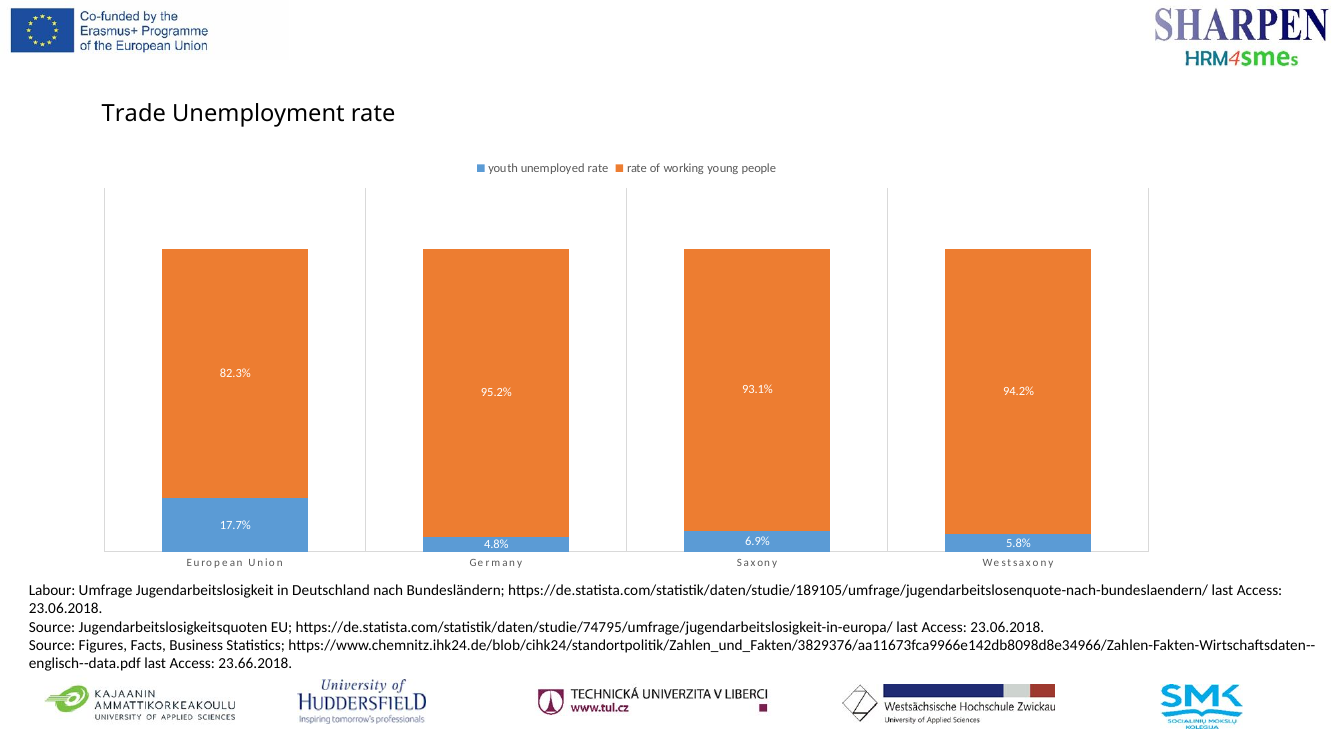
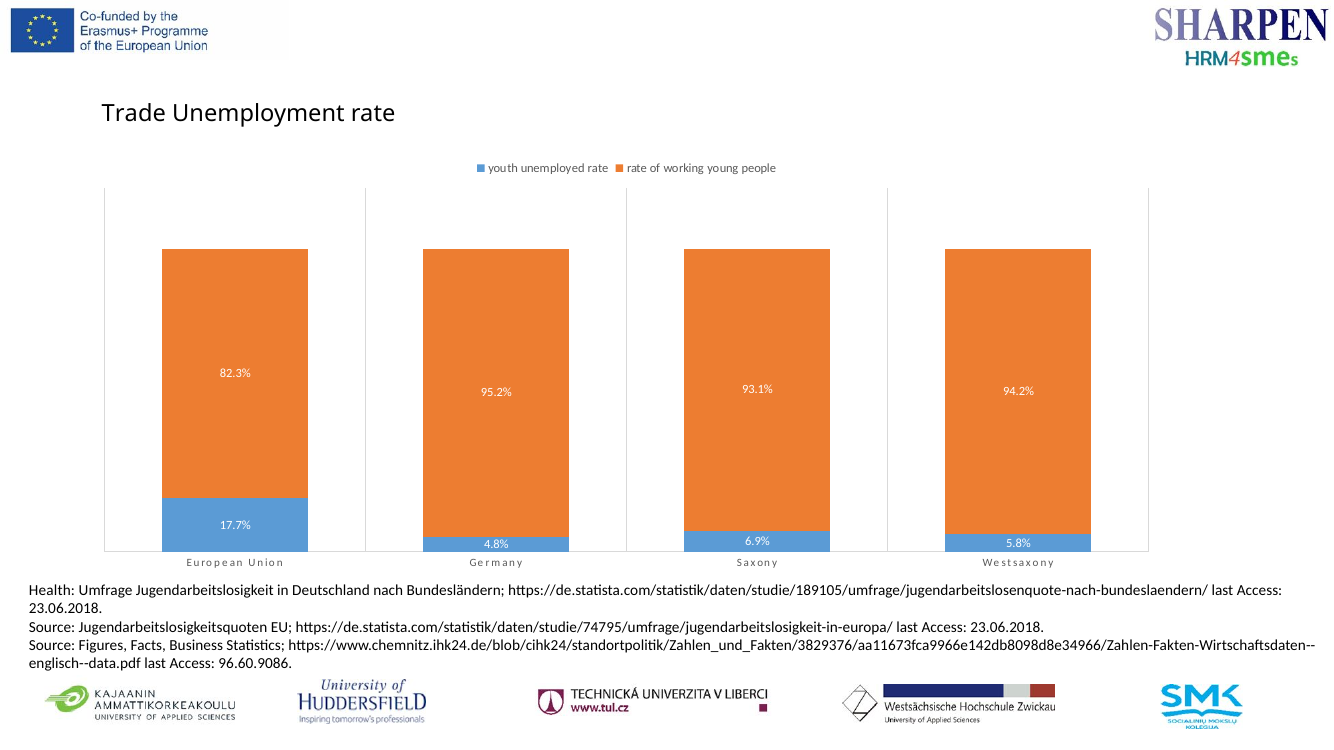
Labour: Labour -> Health
23.66.2018: 23.66.2018 -> 96.60.9086
